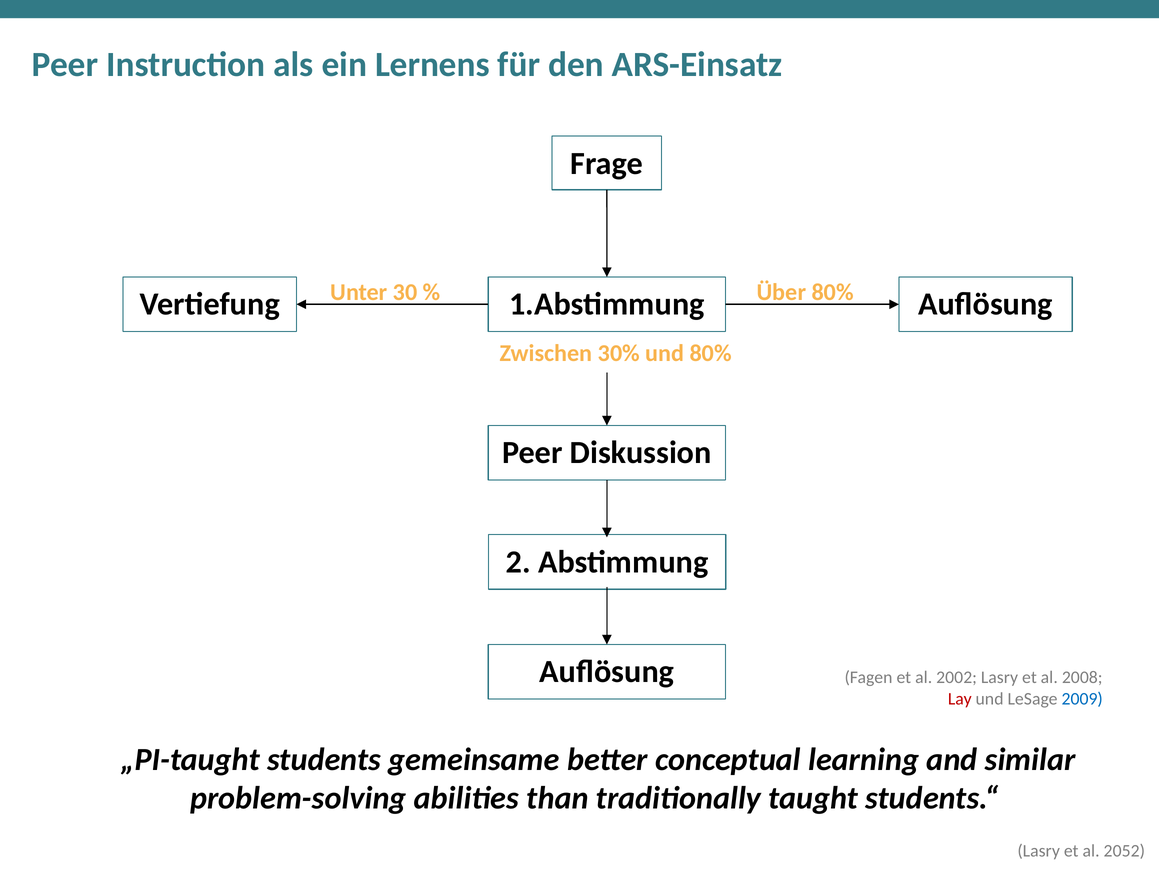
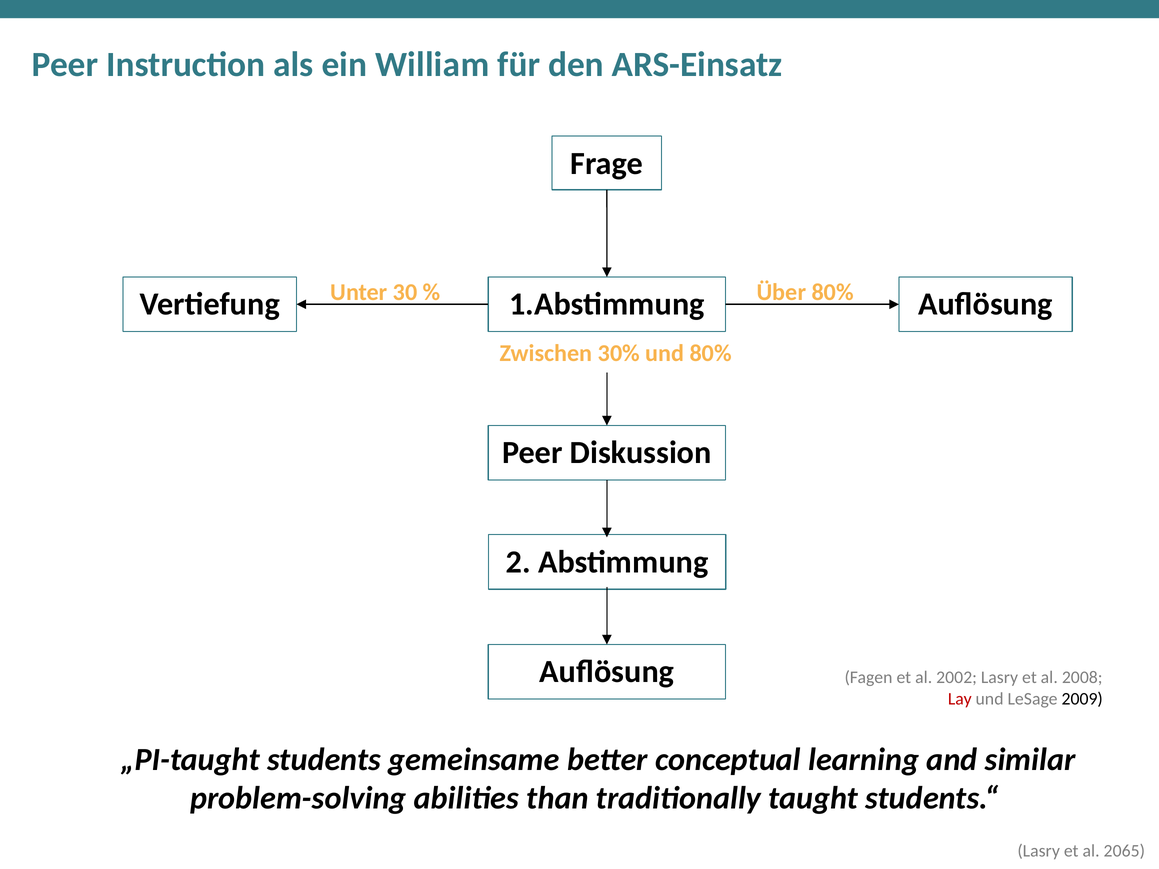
Lernens: Lernens -> William
2009 colour: blue -> black
2052: 2052 -> 2065
